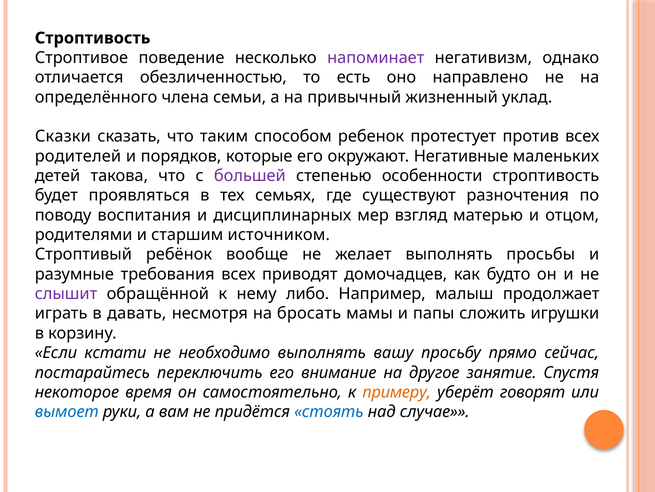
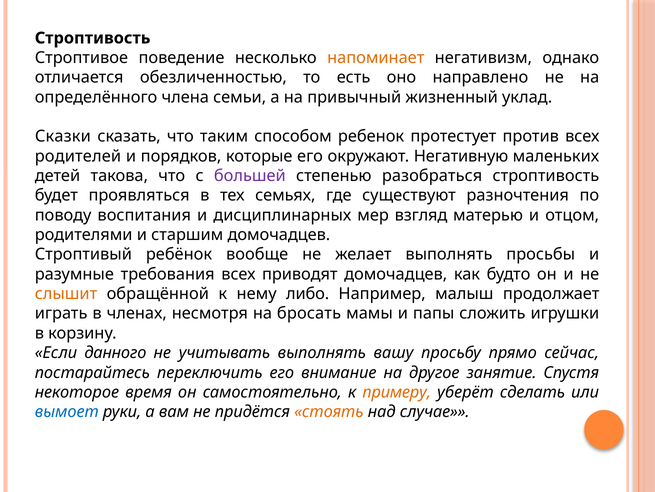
напоминает colour: purple -> orange
Негативные: Негативные -> Негативную
особенности: особенности -> разобраться
старшим источником: источником -> домочадцев
слышит colour: purple -> orange
давать: давать -> членах
кстати: кстати -> данного
необходимо: необходимо -> учитывать
говорят: говорят -> сделать
стоять colour: blue -> orange
